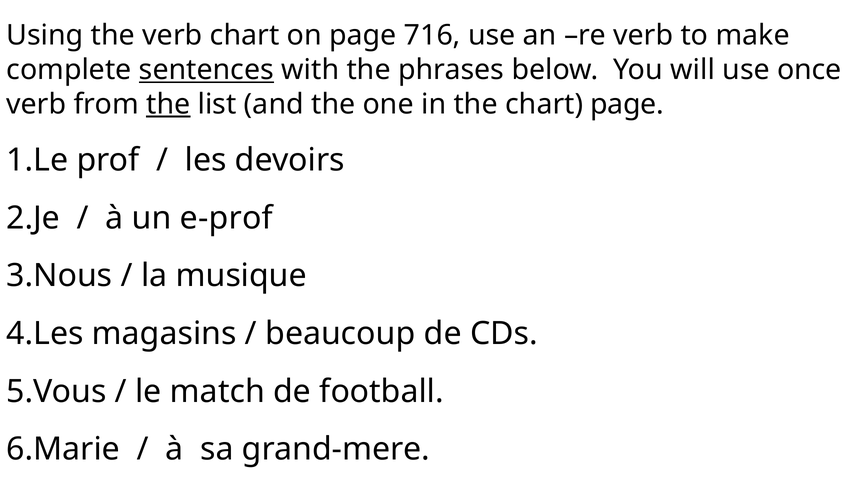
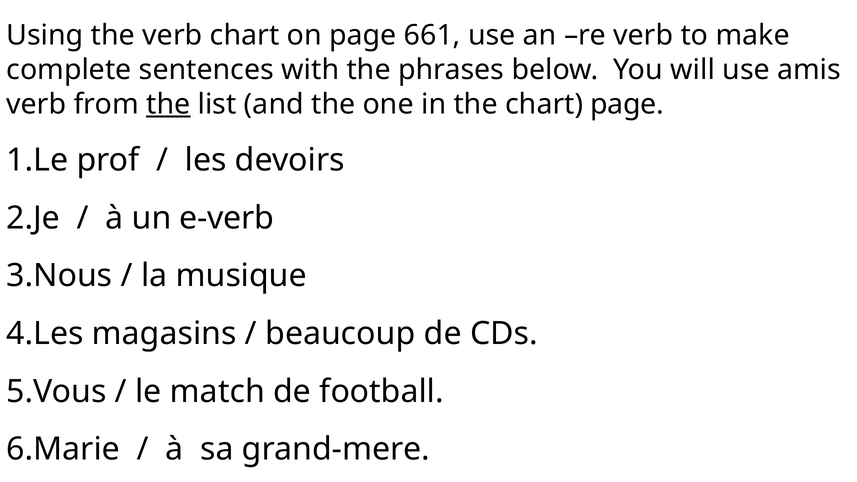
716: 716 -> 661
sentences underline: present -> none
use once: once -> amis
e-prof: e-prof -> e-verb
